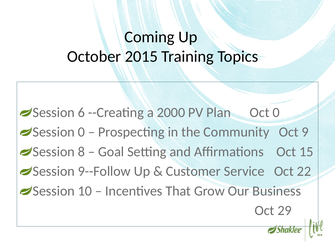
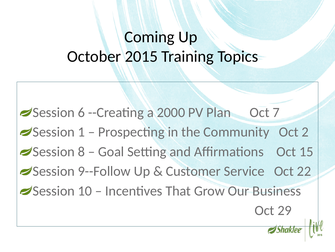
Oct 0: 0 -> 7
Session 0: 0 -> 1
9: 9 -> 2
